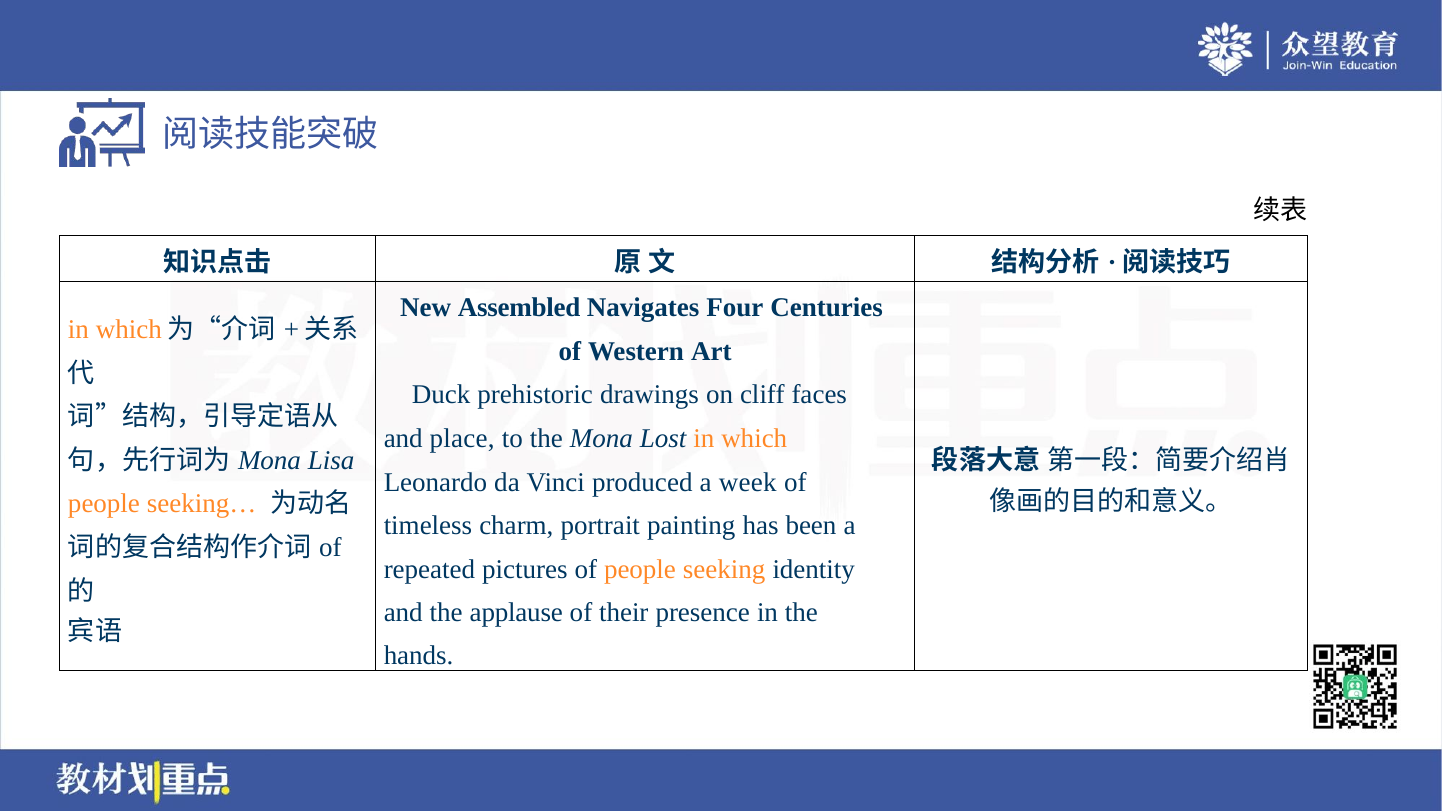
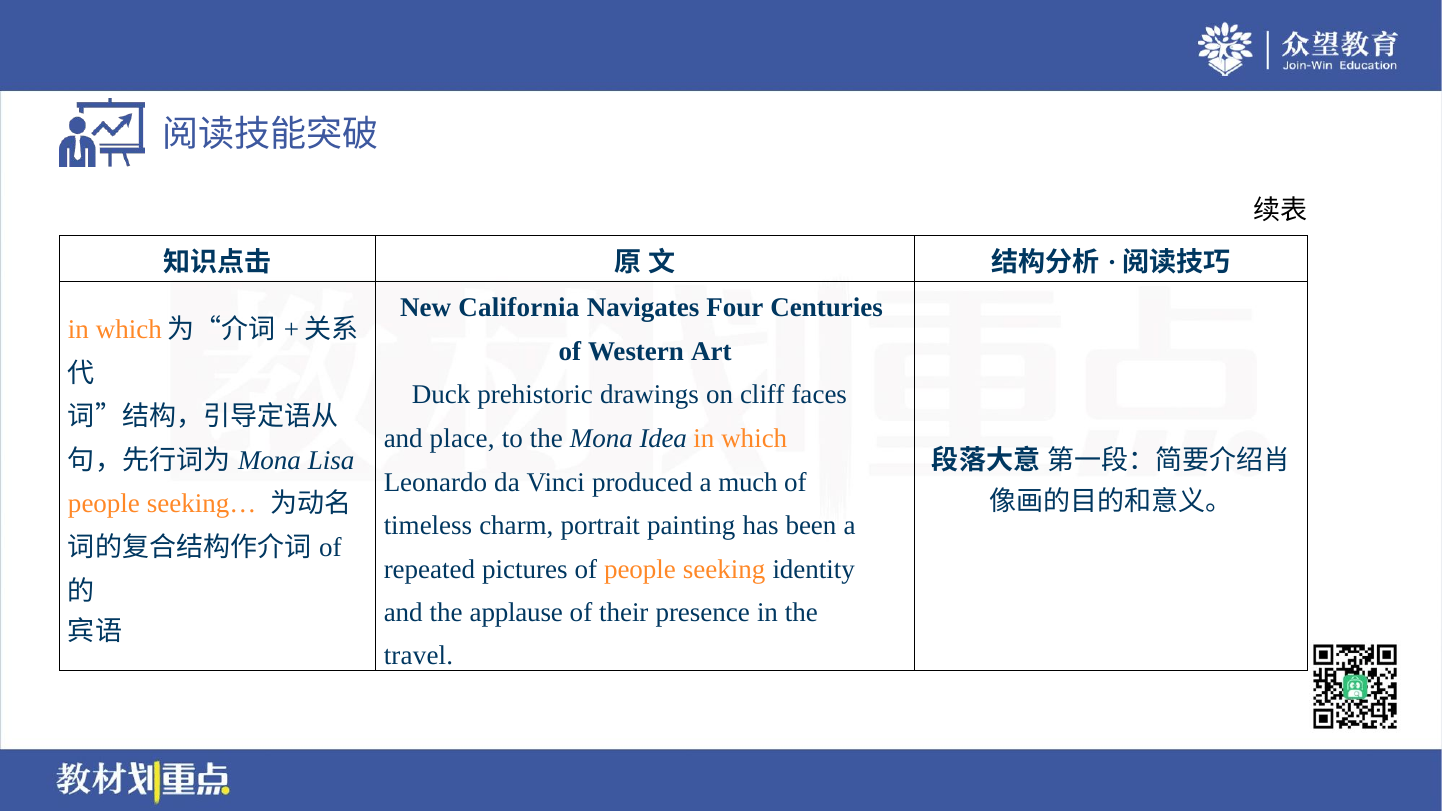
Assembled: Assembled -> California
Lost: Lost -> Idea
week: week -> much
hands: hands -> travel
